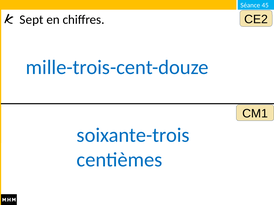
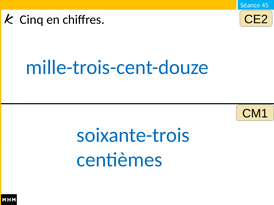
Sept: Sept -> Cinq
